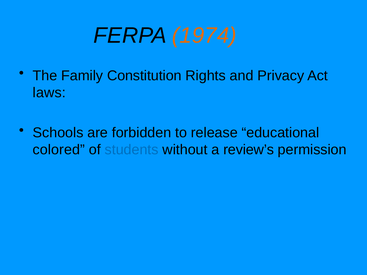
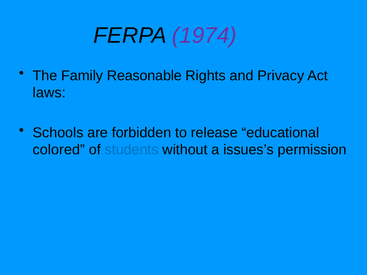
1974 colour: orange -> purple
Constitution: Constitution -> Reasonable
review’s: review’s -> issues’s
